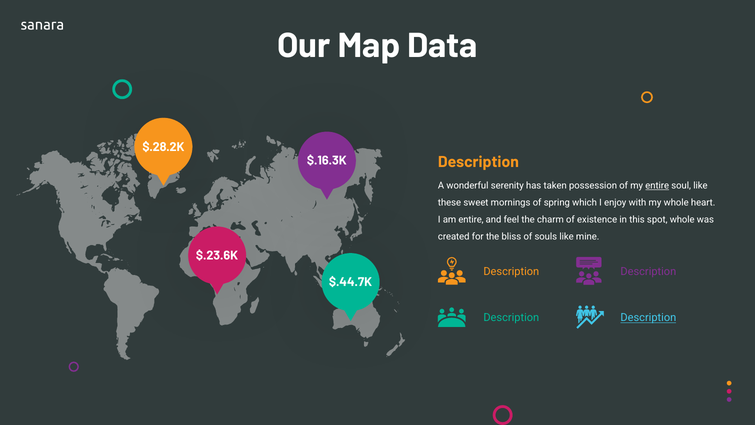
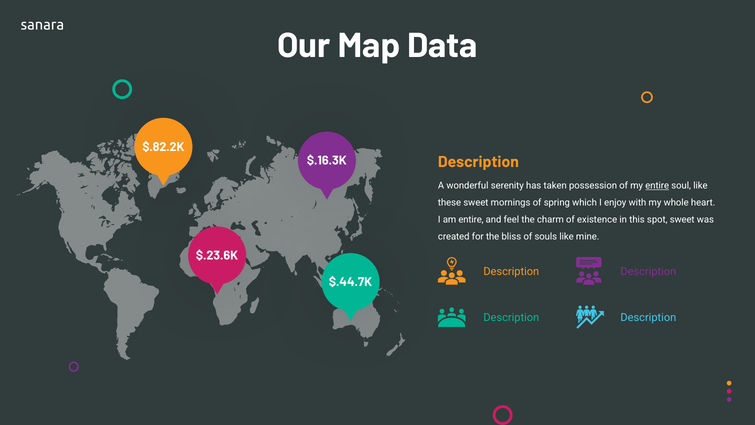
$.28.2K: $.28.2K -> $.82.2K
spot whole: whole -> sweet
Description at (648, 318) underline: present -> none
